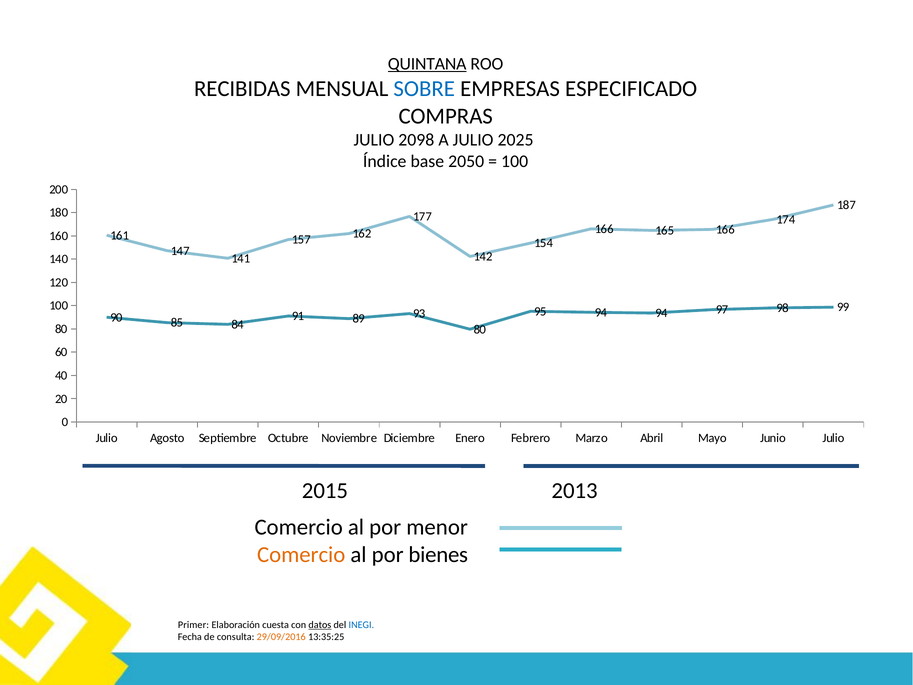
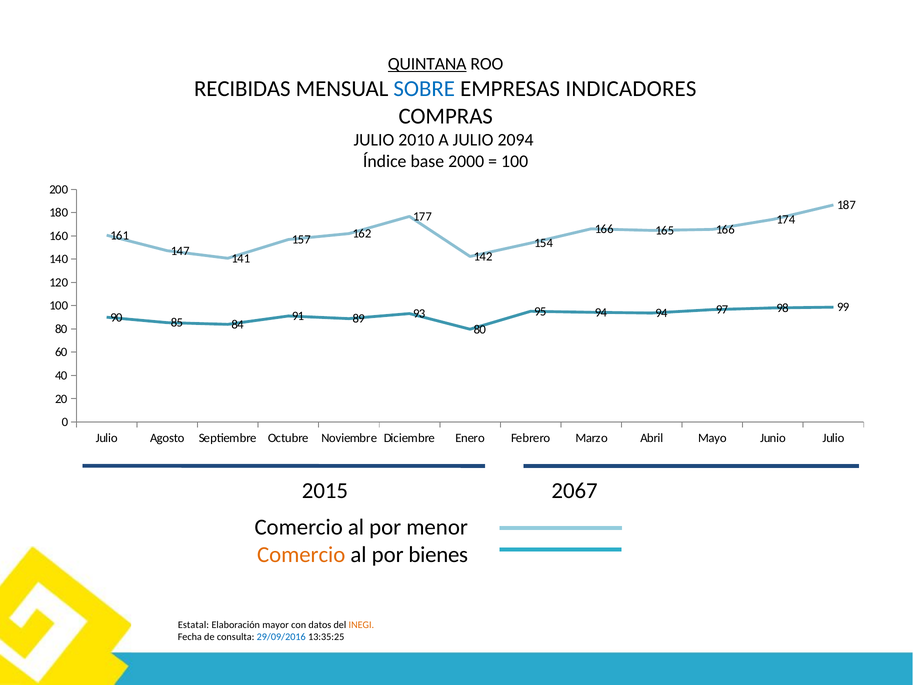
ESPECIFICADO: ESPECIFICADO -> INDICADORES
2098: 2098 -> 2010
2025: 2025 -> 2094
2050: 2050 -> 2000
2013: 2013 -> 2067
Primer: Primer -> Estatal
cuesta: cuesta -> mayor
datos underline: present -> none
INEGI colour: blue -> orange
29/09/2016 colour: orange -> blue
